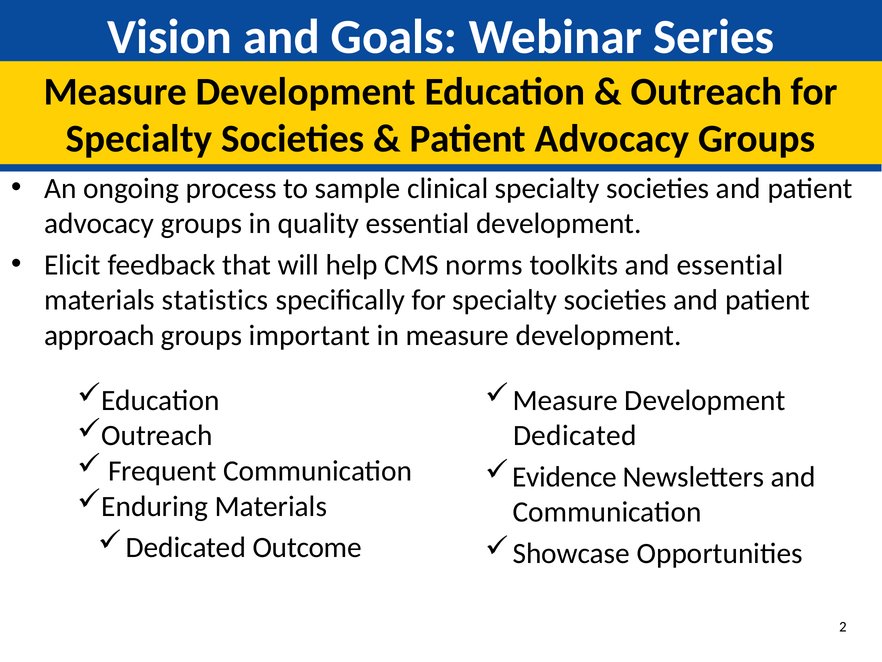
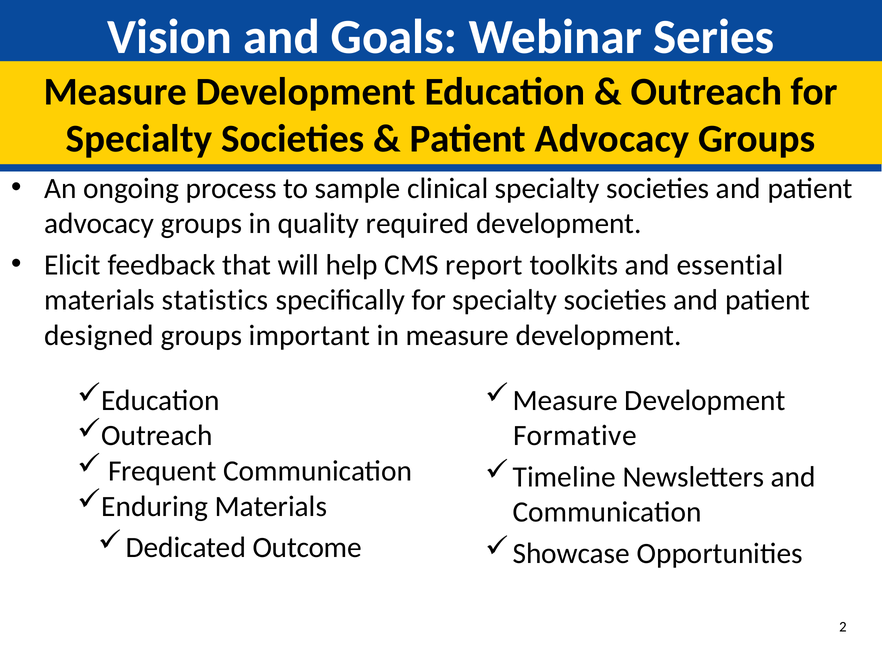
quality essential: essential -> required
norms: norms -> report
approach: approach -> designed
Dedicated at (575, 435): Dedicated -> Formative
Evidence: Evidence -> Timeline
